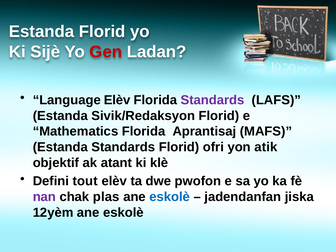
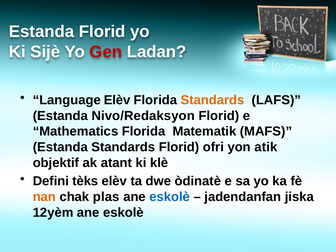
Standards at (213, 100) colour: purple -> orange
Sivik/Redaksyon: Sivik/Redaksyon -> Nivo/Redaksyon
Aprantisaj: Aprantisaj -> Matematik
tout: tout -> tèks
pwofon: pwofon -> òdinatè
nan colour: purple -> orange
